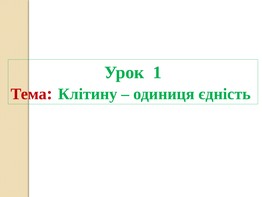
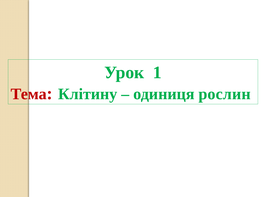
єдність: єдність -> рослин
